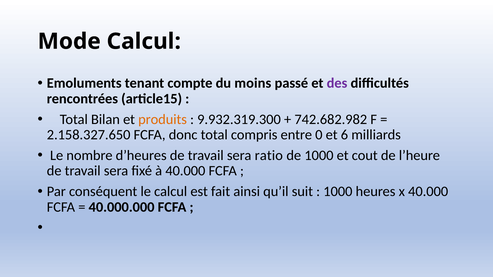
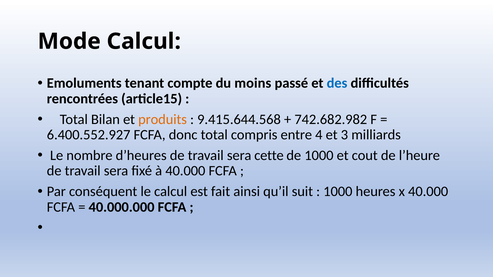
des colour: purple -> blue
9.932.319.300: 9.932.319.300 -> 9.415.644.568
2.158.327.650: 2.158.327.650 -> 6.400.552.927
0: 0 -> 4
6: 6 -> 3
ratio: ratio -> cette
